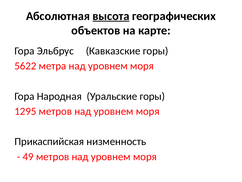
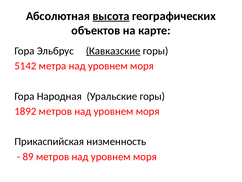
Кавказские underline: none -> present
5622: 5622 -> 5142
1295: 1295 -> 1892
49: 49 -> 89
